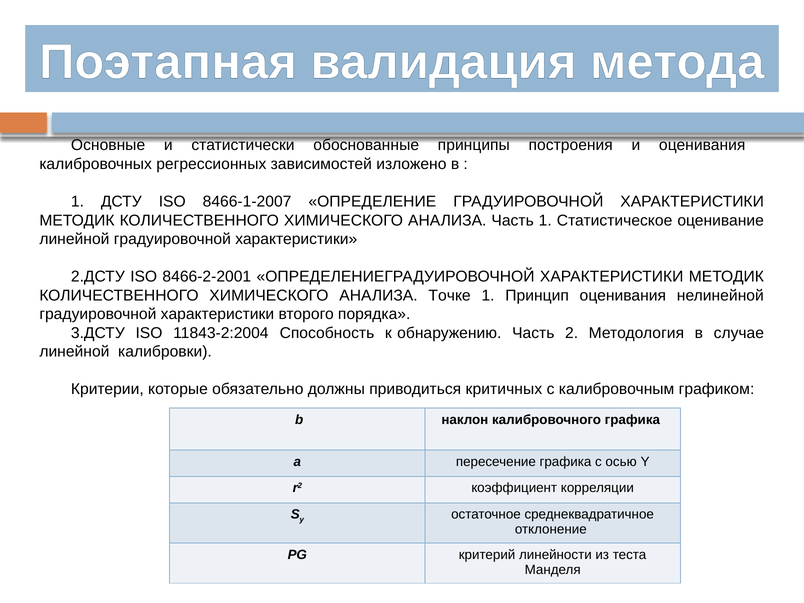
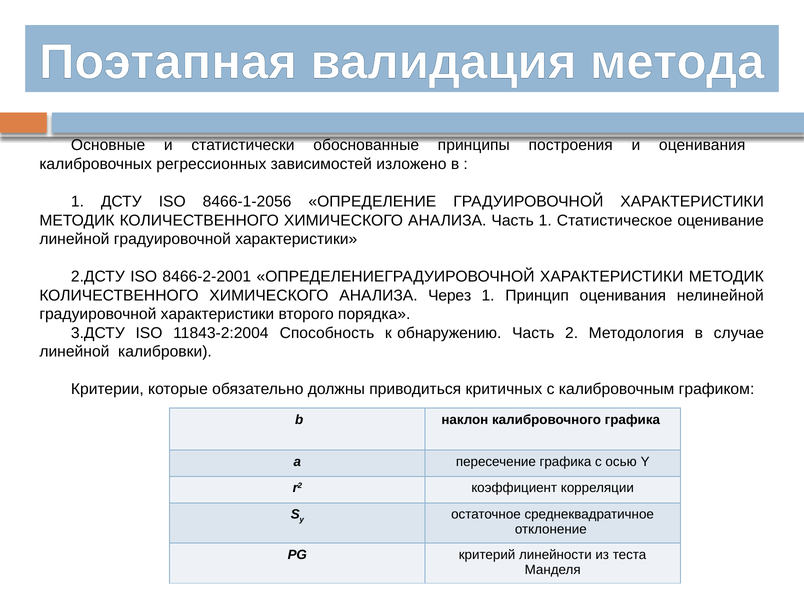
8466-1-2007: 8466-1-2007 -> 8466-1-2056
Точке: Точке -> Через
